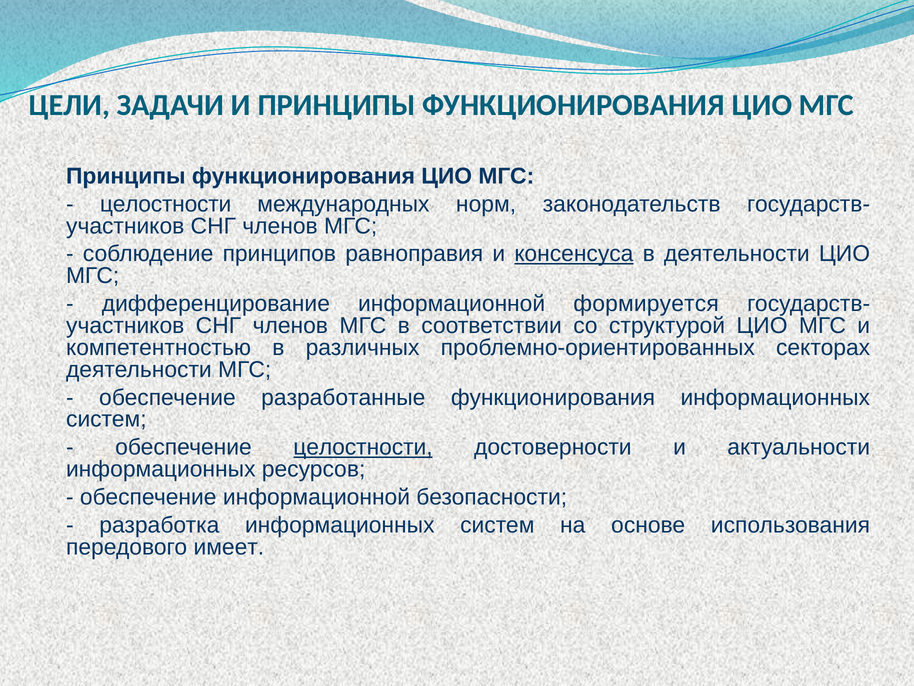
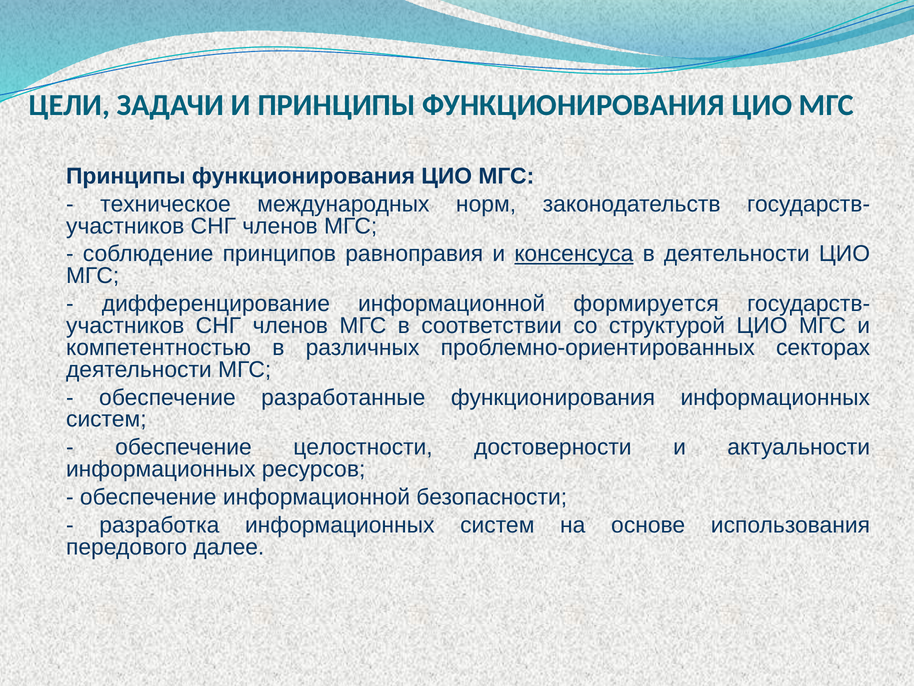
целостности at (166, 204): целостности -> техническое
целостности at (363, 447) underline: present -> none
имеет: имеет -> далее
